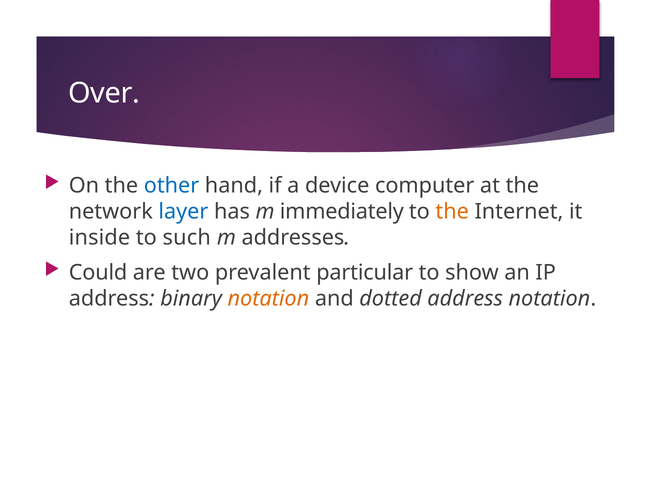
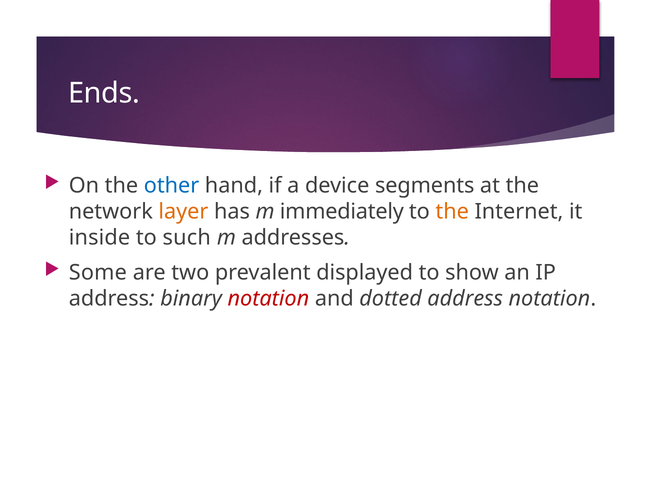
Over: Over -> Ends
computer: computer -> segments
layer colour: blue -> orange
Could: Could -> Some
particular: particular -> displayed
notation at (268, 299) colour: orange -> red
